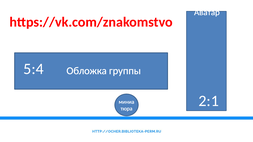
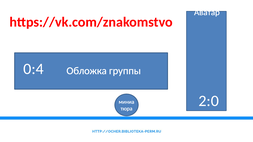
5:4: 5:4 -> 0:4
2:1: 2:1 -> 2:0
